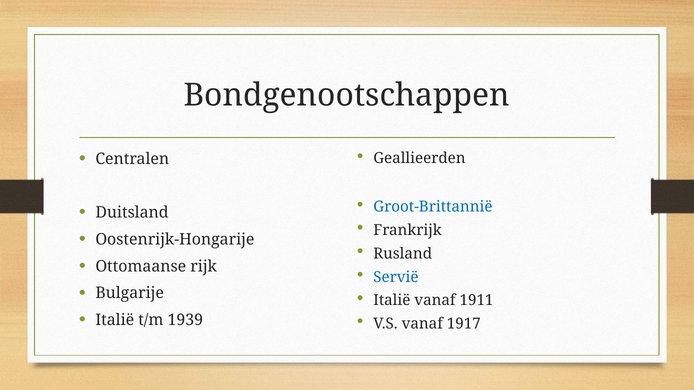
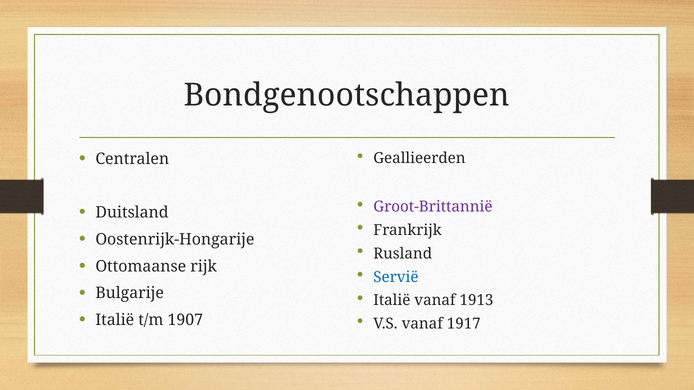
Groot-Brittannië colour: blue -> purple
1911: 1911 -> 1913
1939: 1939 -> 1907
